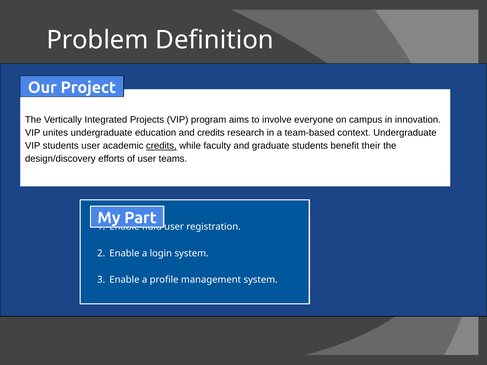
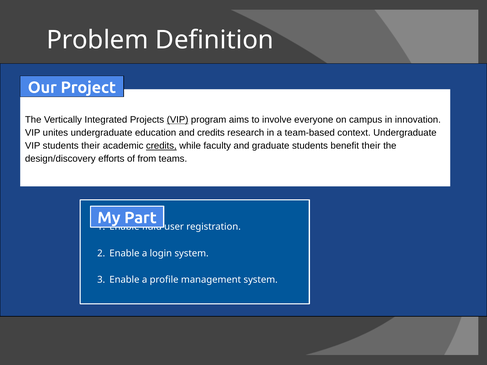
VIP at (178, 120) underline: none -> present
students user: user -> their
of user: user -> from
